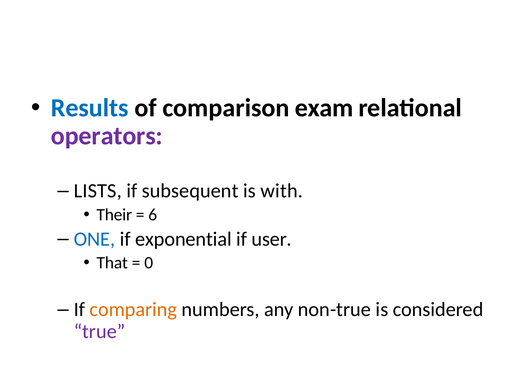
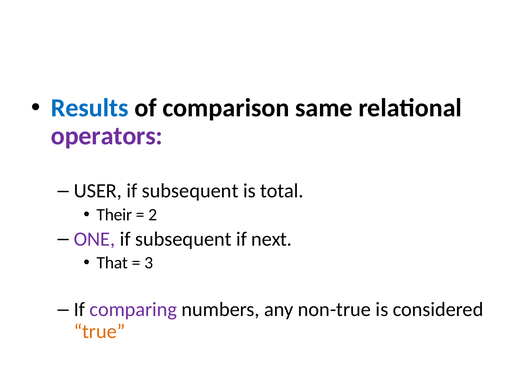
exam: exam -> same
LISTS: LISTS -> USER
with: with -> total
6: 6 -> 2
ONE colour: blue -> purple
exponential at (183, 239): exponential -> subsequent
user: user -> next
0: 0 -> 3
comparing colour: orange -> purple
true colour: purple -> orange
